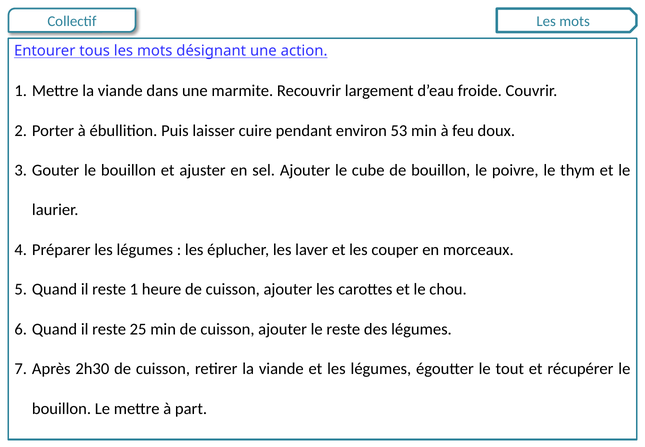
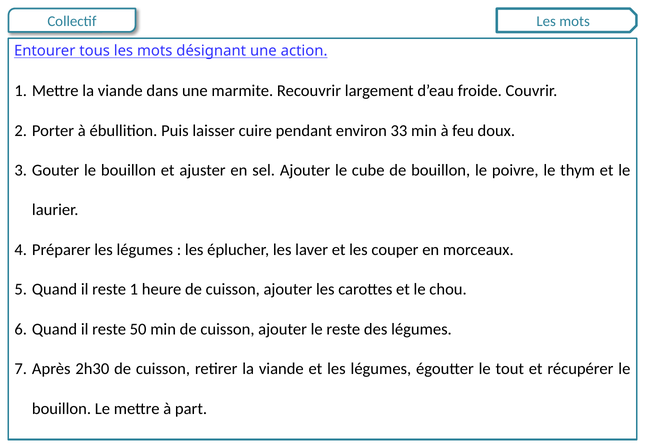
53: 53 -> 33
25: 25 -> 50
